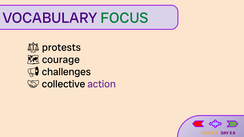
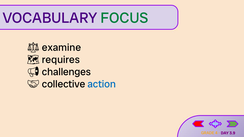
protests: protests -> examine
courage: courage -> requires
action colour: purple -> blue
